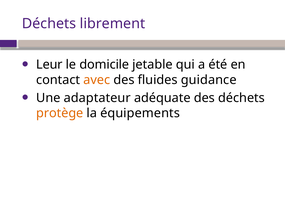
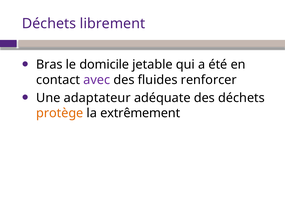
Leur: Leur -> Bras
avec colour: orange -> purple
guidance: guidance -> renforcer
équipements: équipements -> extrêmement
